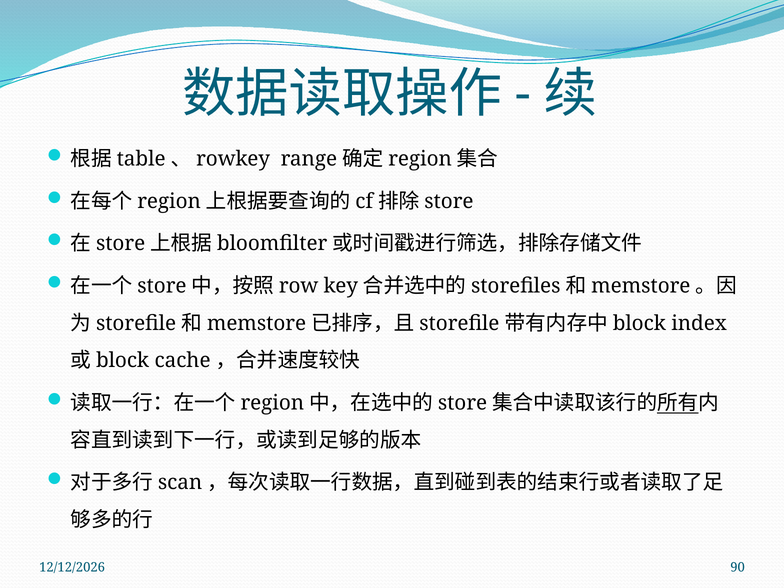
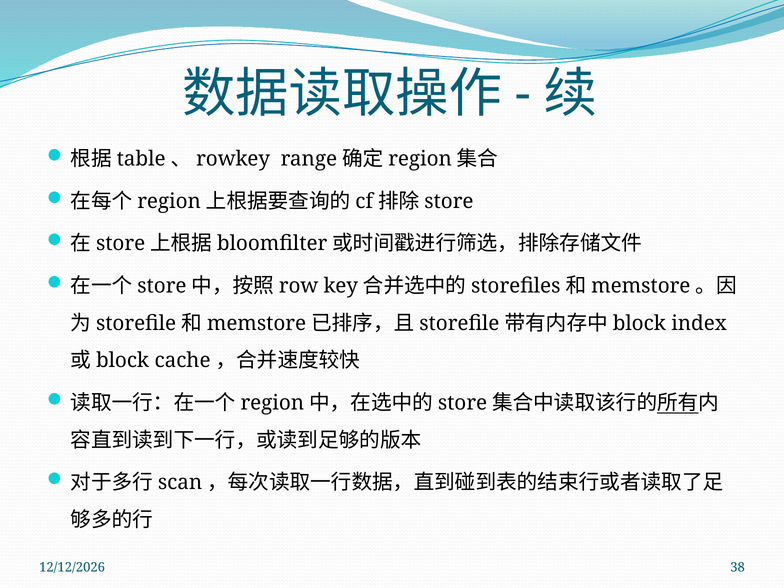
90: 90 -> 38
